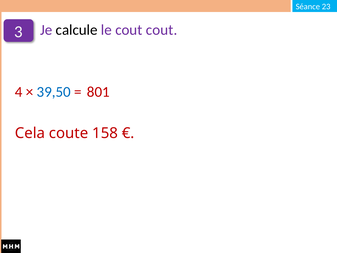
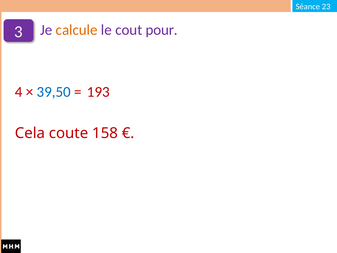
calcule colour: black -> orange
cout cout: cout -> pour
801: 801 -> 193
